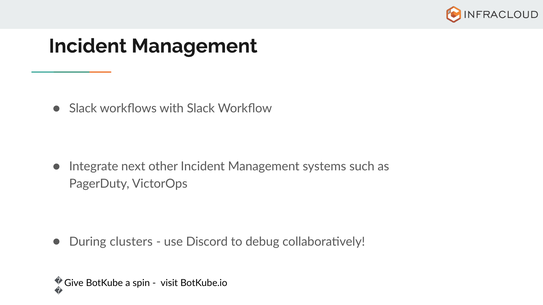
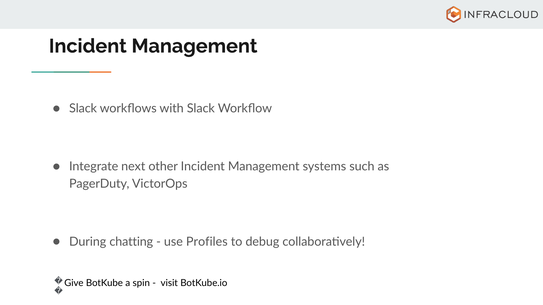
clusters: clusters -> chatting
Discord: Discord -> Profiles
